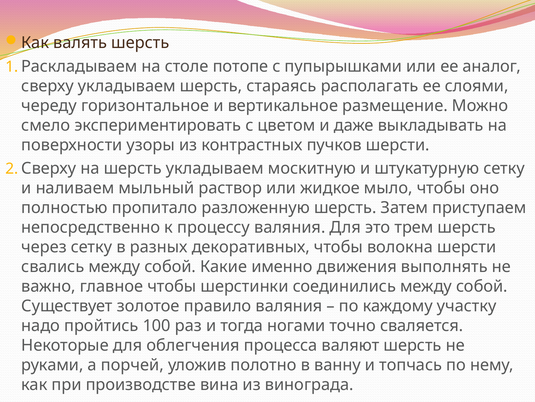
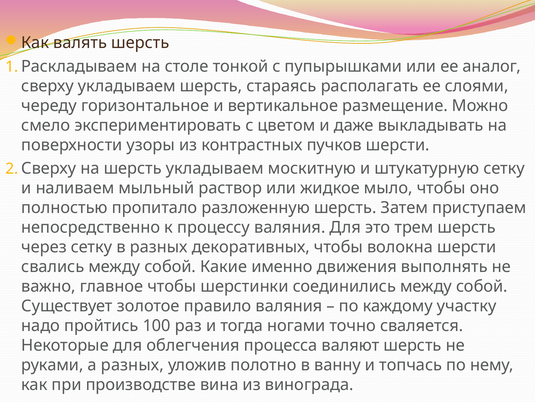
потопе: потопе -> тонкой
а порчей: порчей -> разных
